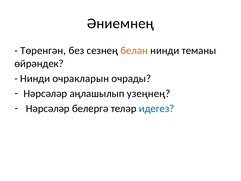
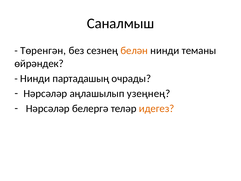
Әниемнең: Әниемнең -> Саналмыш
очракларын: очракларын -> партадашың
идегез colour: blue -> orange
